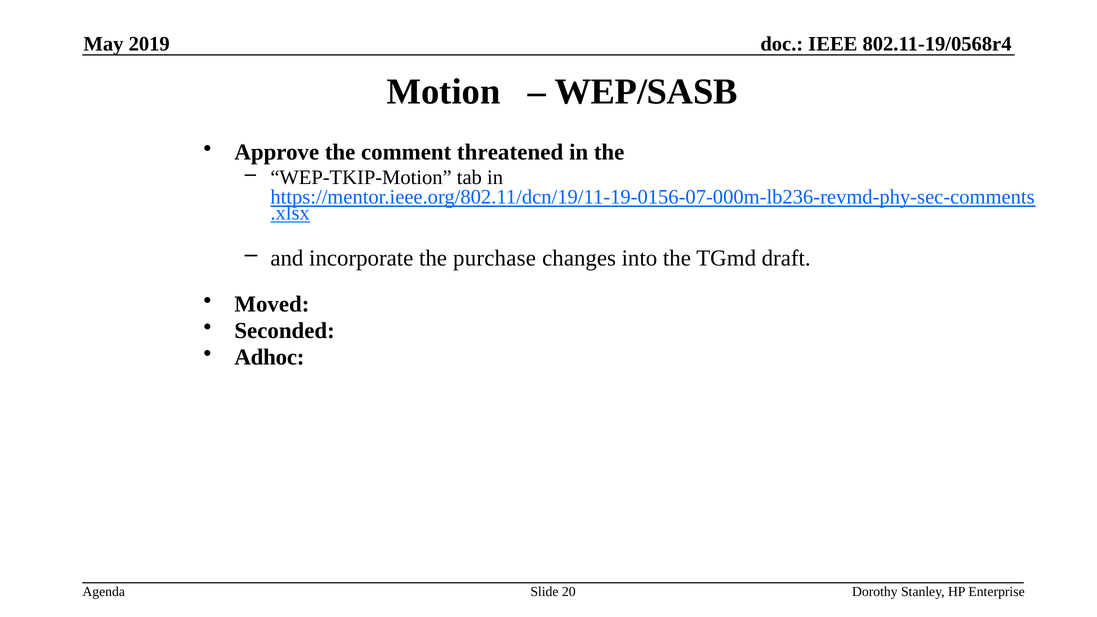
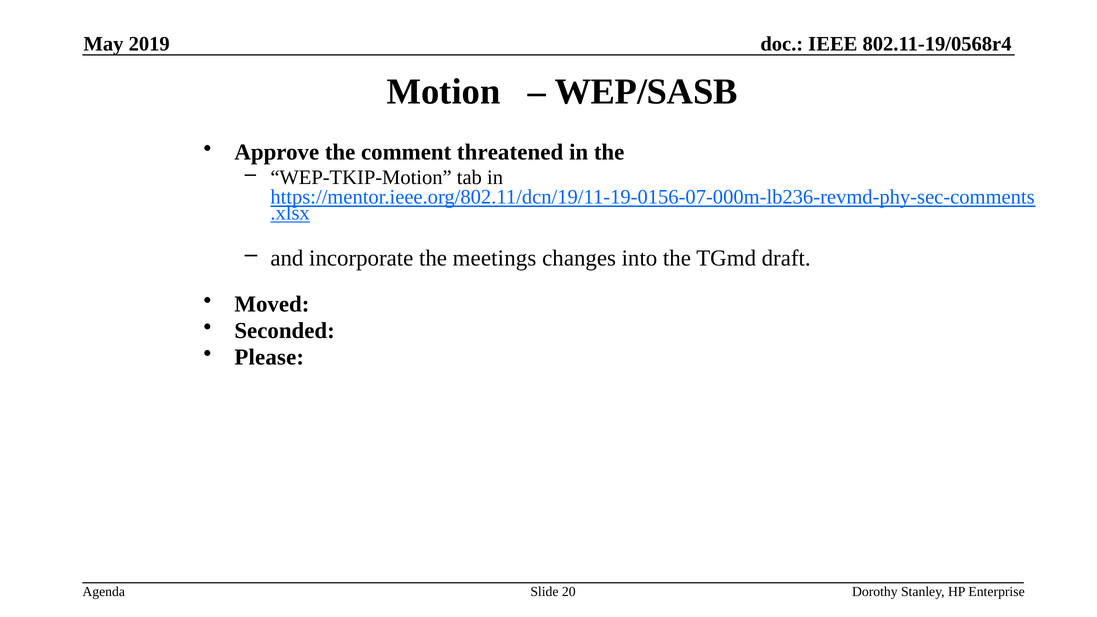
purchase: purchase -> meetings
Adhoc: Adhoc -> Please
